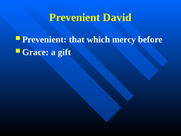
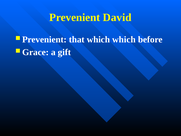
which mercy: mercy -> which
